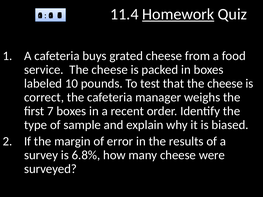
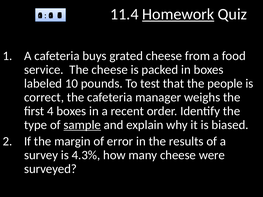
that the cheese: cheese -> people
7: 7 -> 4
sample underline: none -> present
6.8%: 6.8% -> 4.3%
